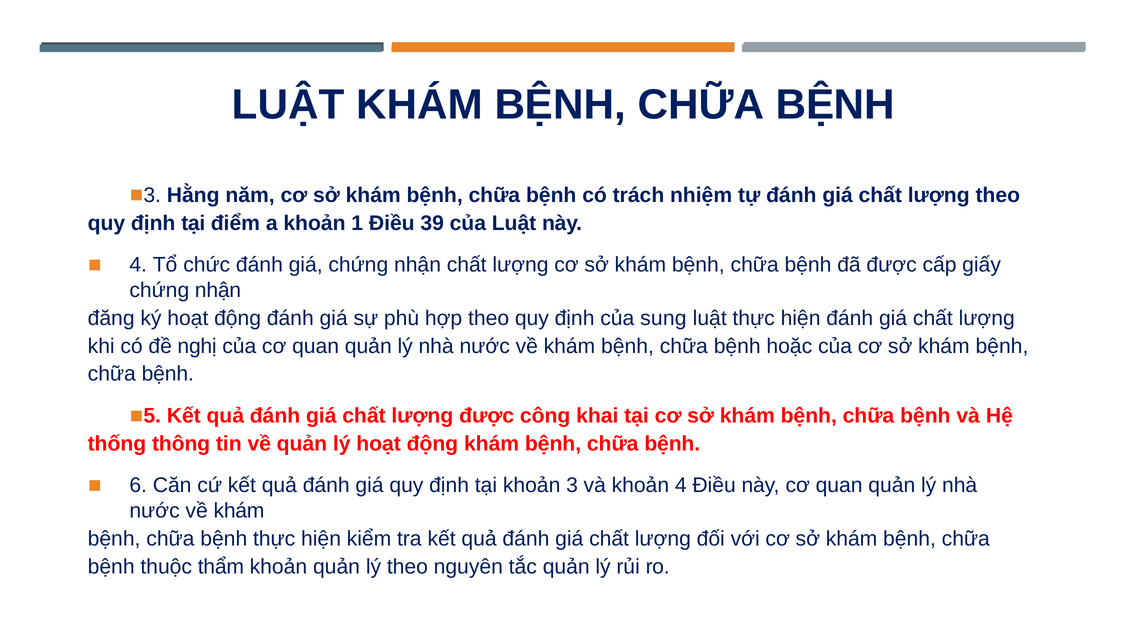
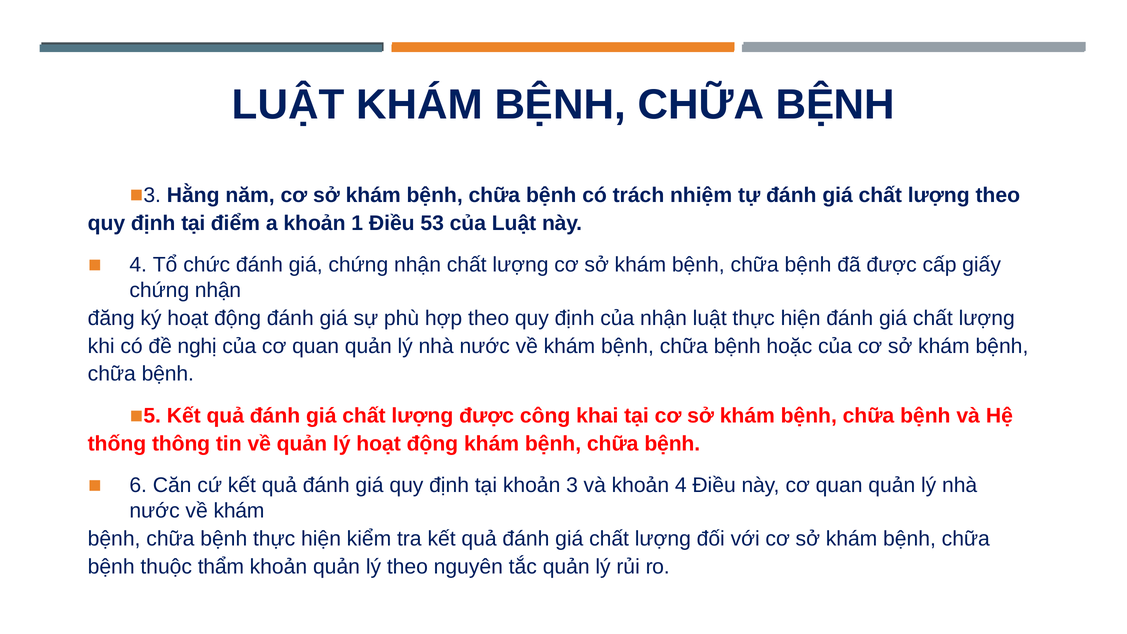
39: 39 -> 53
của sung: sung -> nhận
